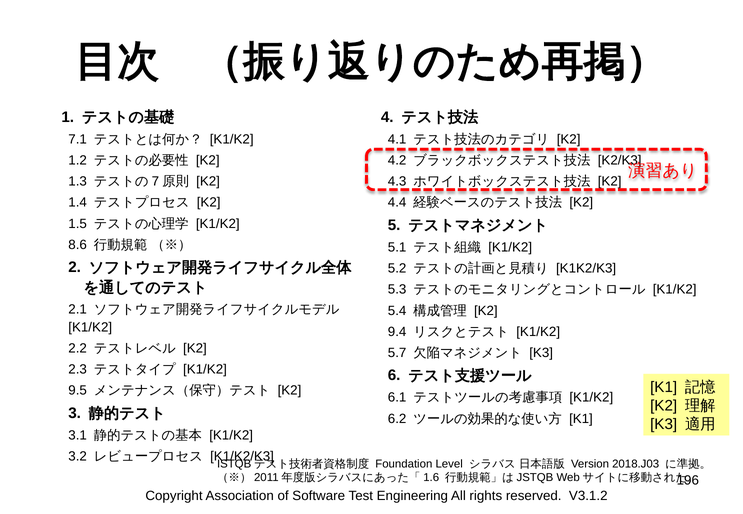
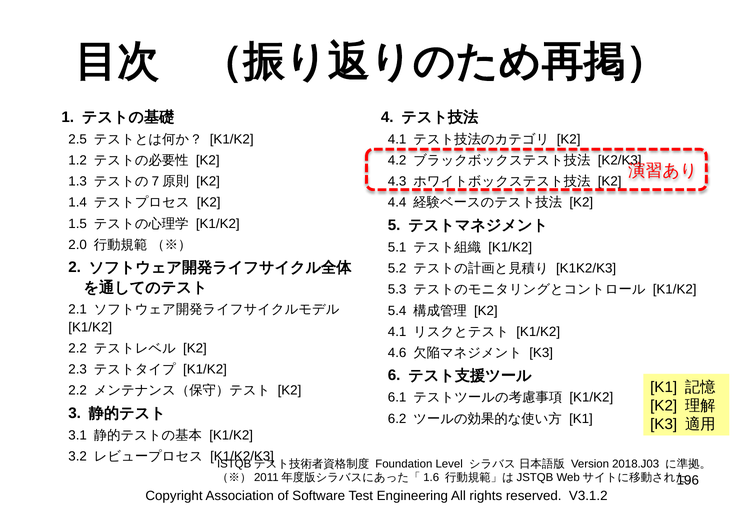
7.1: 7.1 -> 2.5
8.6: 8.6 -> 2.0
9.4 at (397, 332): 9.4 -> 4.1
5.7: 5.7 -> 4.6
9.5 at (78, 391): 9.5 -> 2.2
